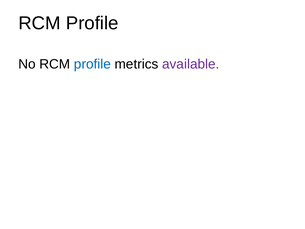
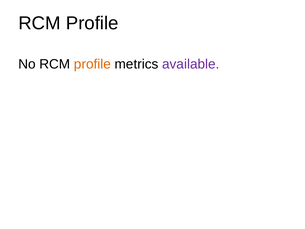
profile at (92, 64) colour: blue -> orange
